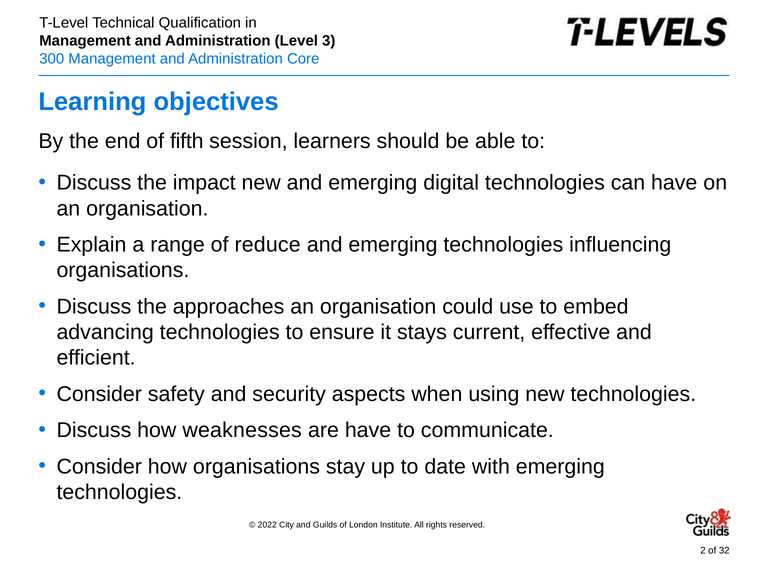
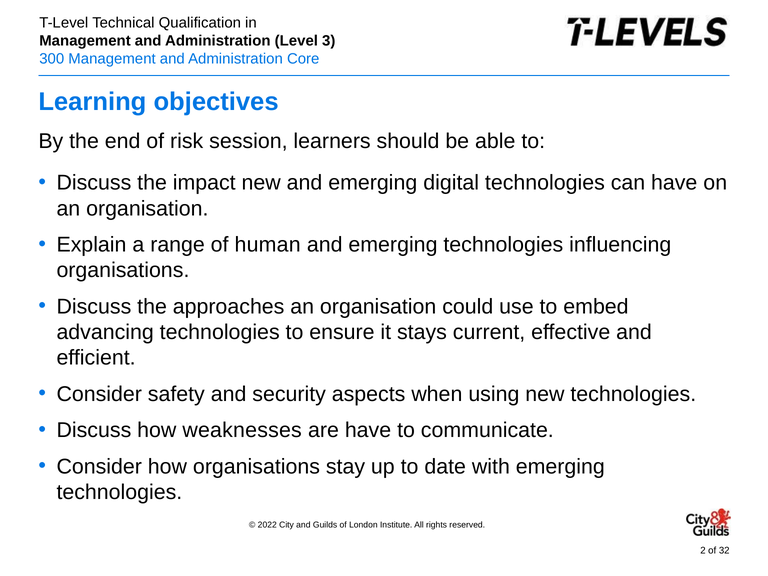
fifth: fifth -> risk
reduce: reduce -> human
